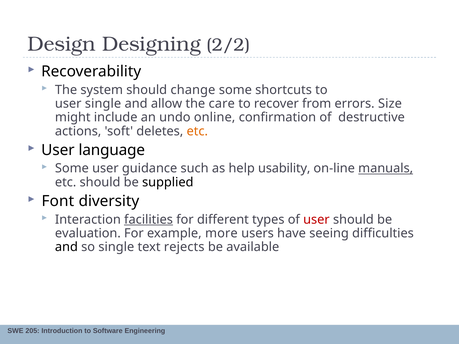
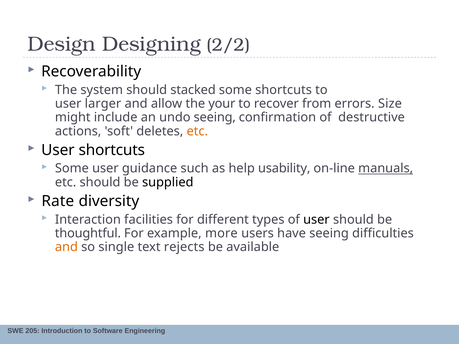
change: change -> stacked
user single: single -> larger
care: care -> your
undo online: online -> seeing
User language: language -> shortcuts
Font: Font -> Rate
facilities underline: present -> none
user at (316, 220) colour: red -> black
evaluation: evaluation -> thoughtful
and at (66, 247) colour: black -> orange
